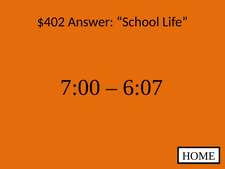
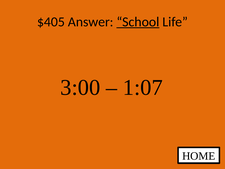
$402: $402 -> $405
School underline: none -> present
7:00: 7:00 -> 3:00
6:07: 6:07 -> 1:07
